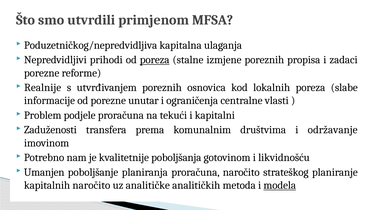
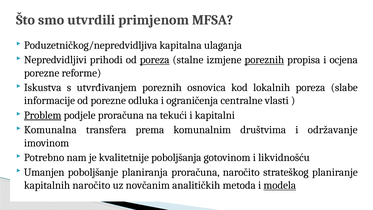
poreznih at (264, 60) underline: none -> present
zadaci: zadaci -> ocjena
Realnije: Realnije -> Iskustva
unutar: unutar -> odluka
Problem underline: none -> present
Zaduženosti: Zaduženosti -> Komunalna
analitičke: analitičke -> novčanim
